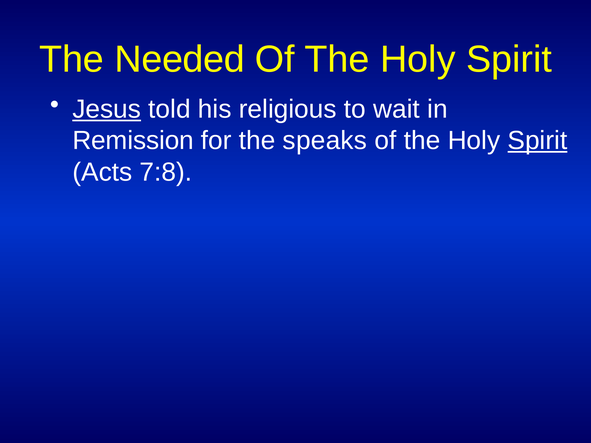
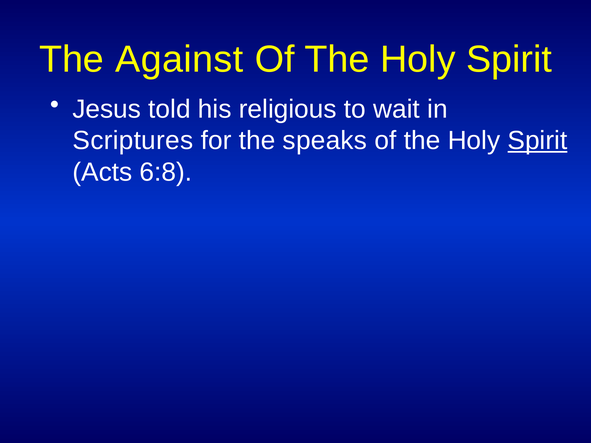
Needed: Needed -> Against
Jesus underline: present -> none
Remission: Remission -> Scriptures
7:8: 7:8 -> 6:8
